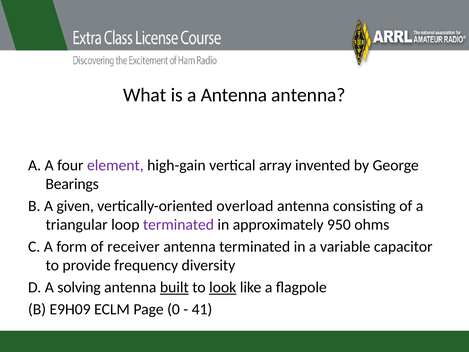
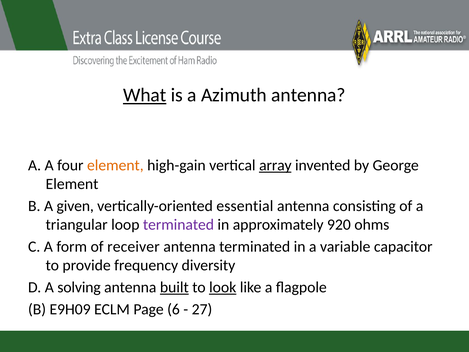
What underline: none -> present
a Antenna: Antenna -> Azimuth
element at (115, 165) colour: purple -> orange
array underline: none -> present
Bearings at (72, 184): Bearings -> Element
overload: overload -> essential
950: 950 -> 920
0: 0 -> 6
41: 41 -> 27
